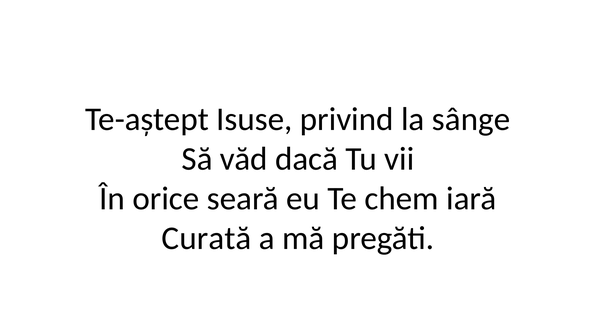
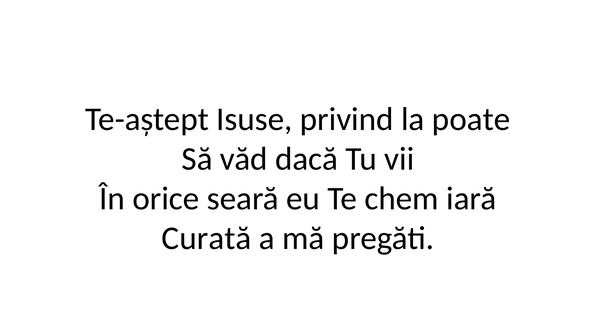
sânge: sânge -> poate
